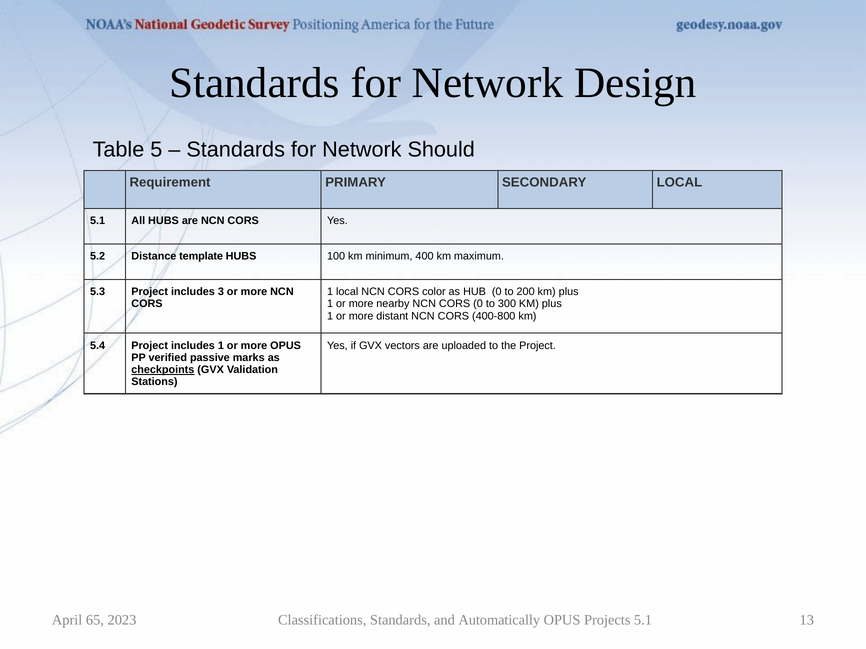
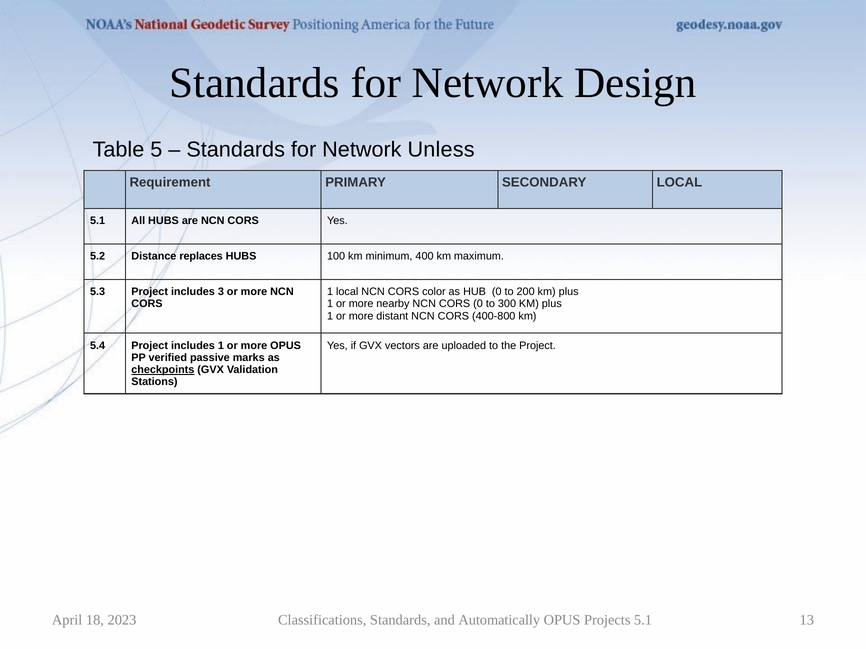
Should: Should -> Unless
template: template -> replaces
65: 65 -> 18
